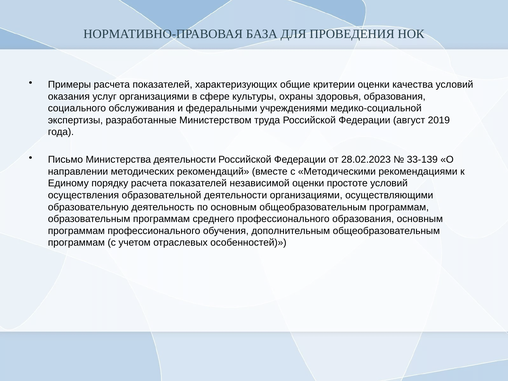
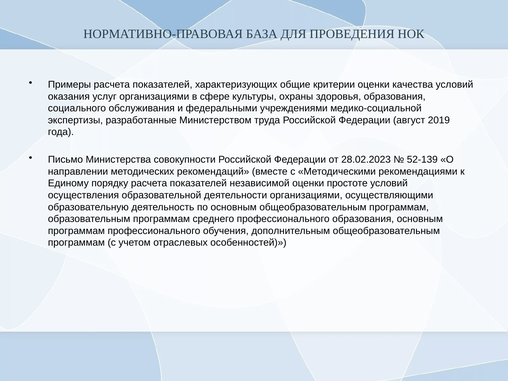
Министерства деятельности: деятельности -> совокупности
33-139: 33-139 -> 52-139
